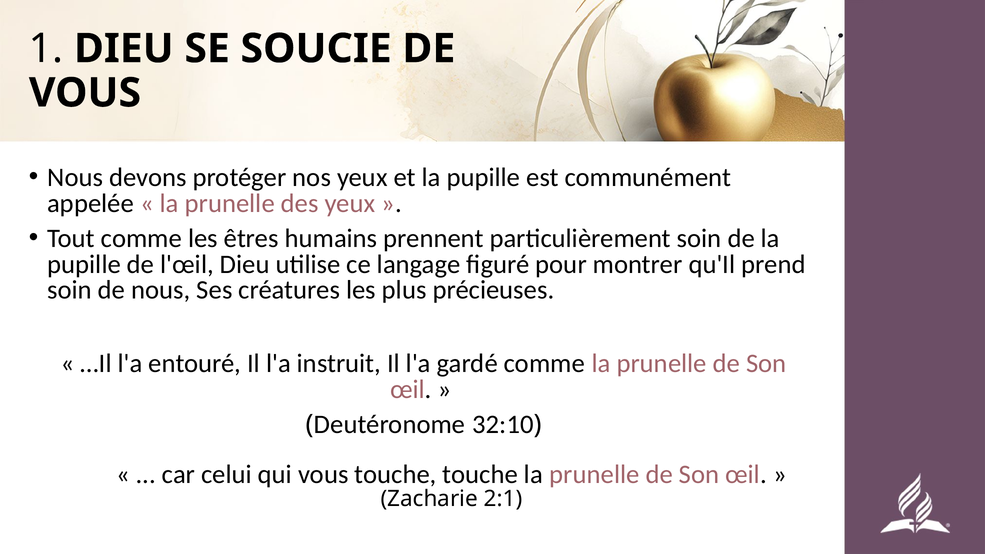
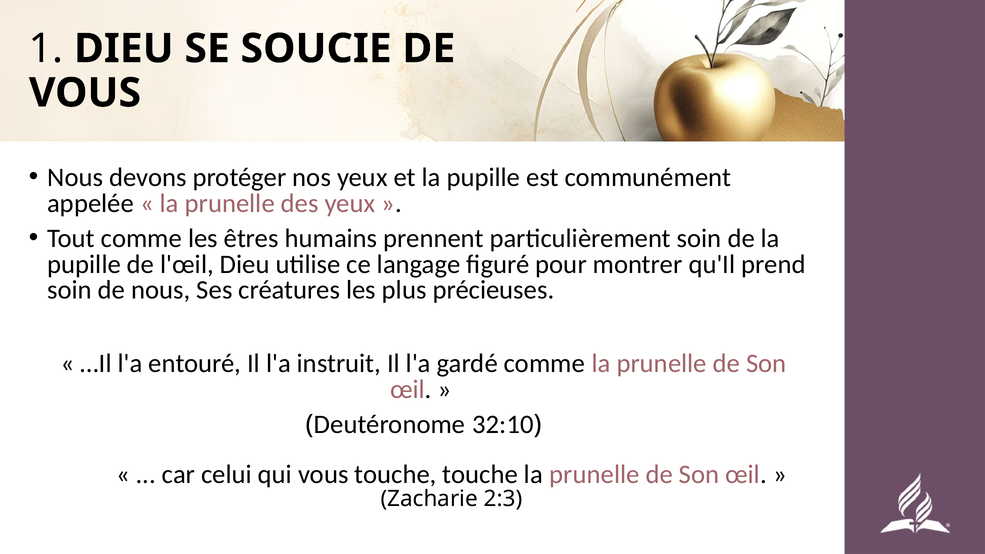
2:1: 2:1 -> 2:3
